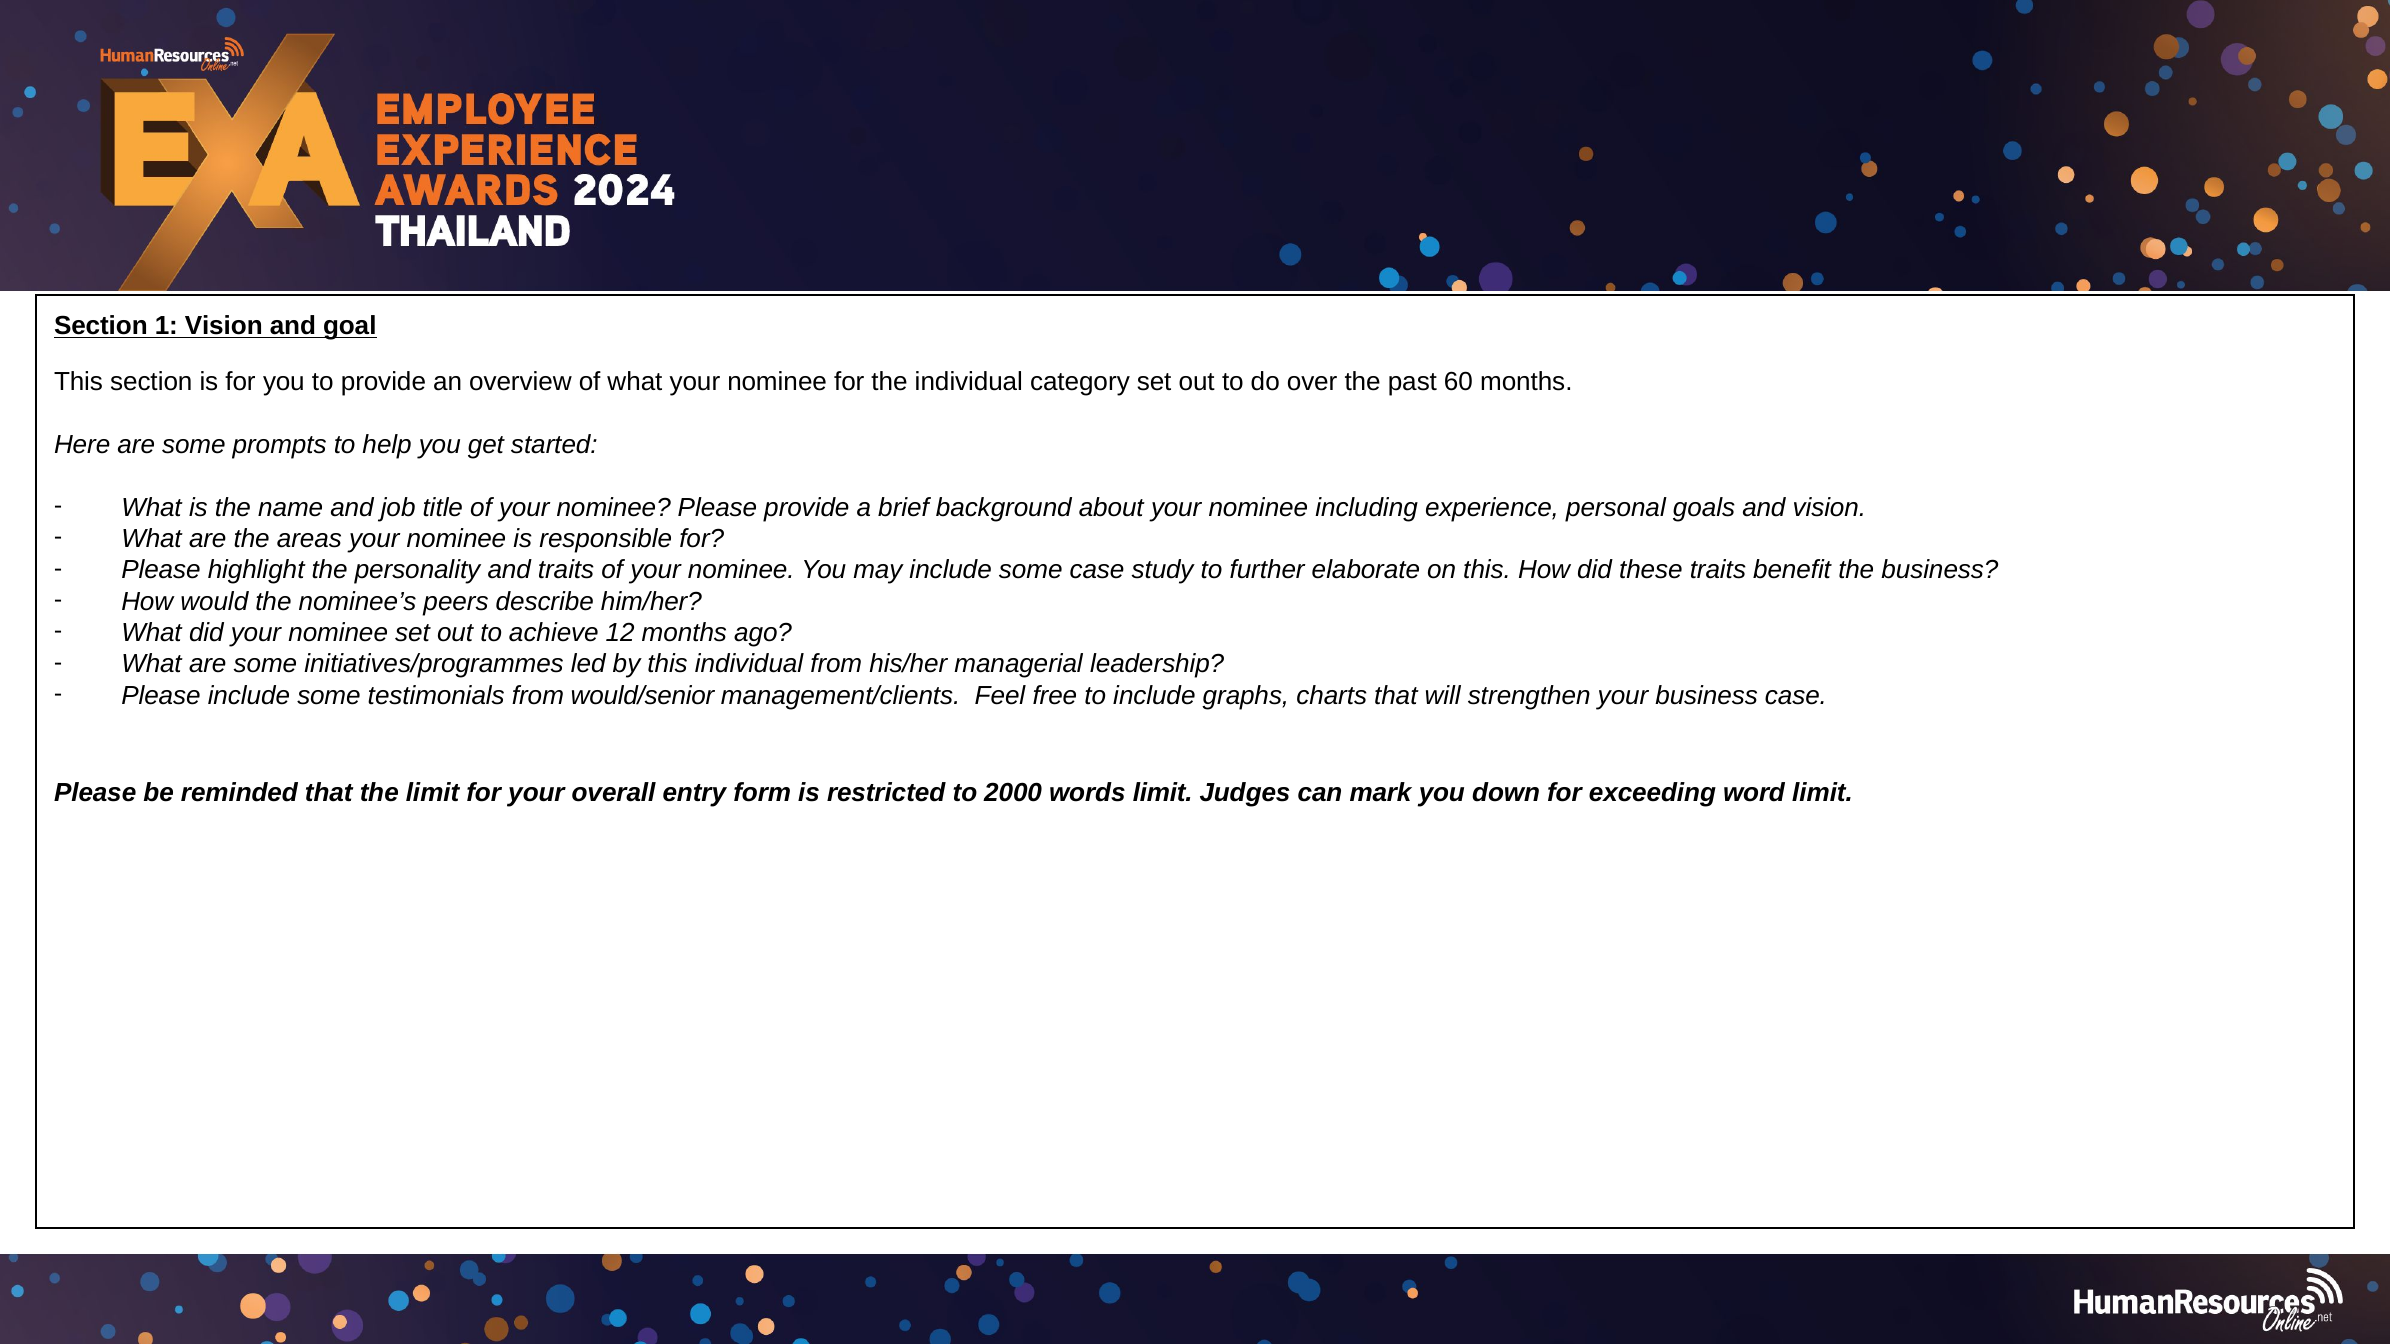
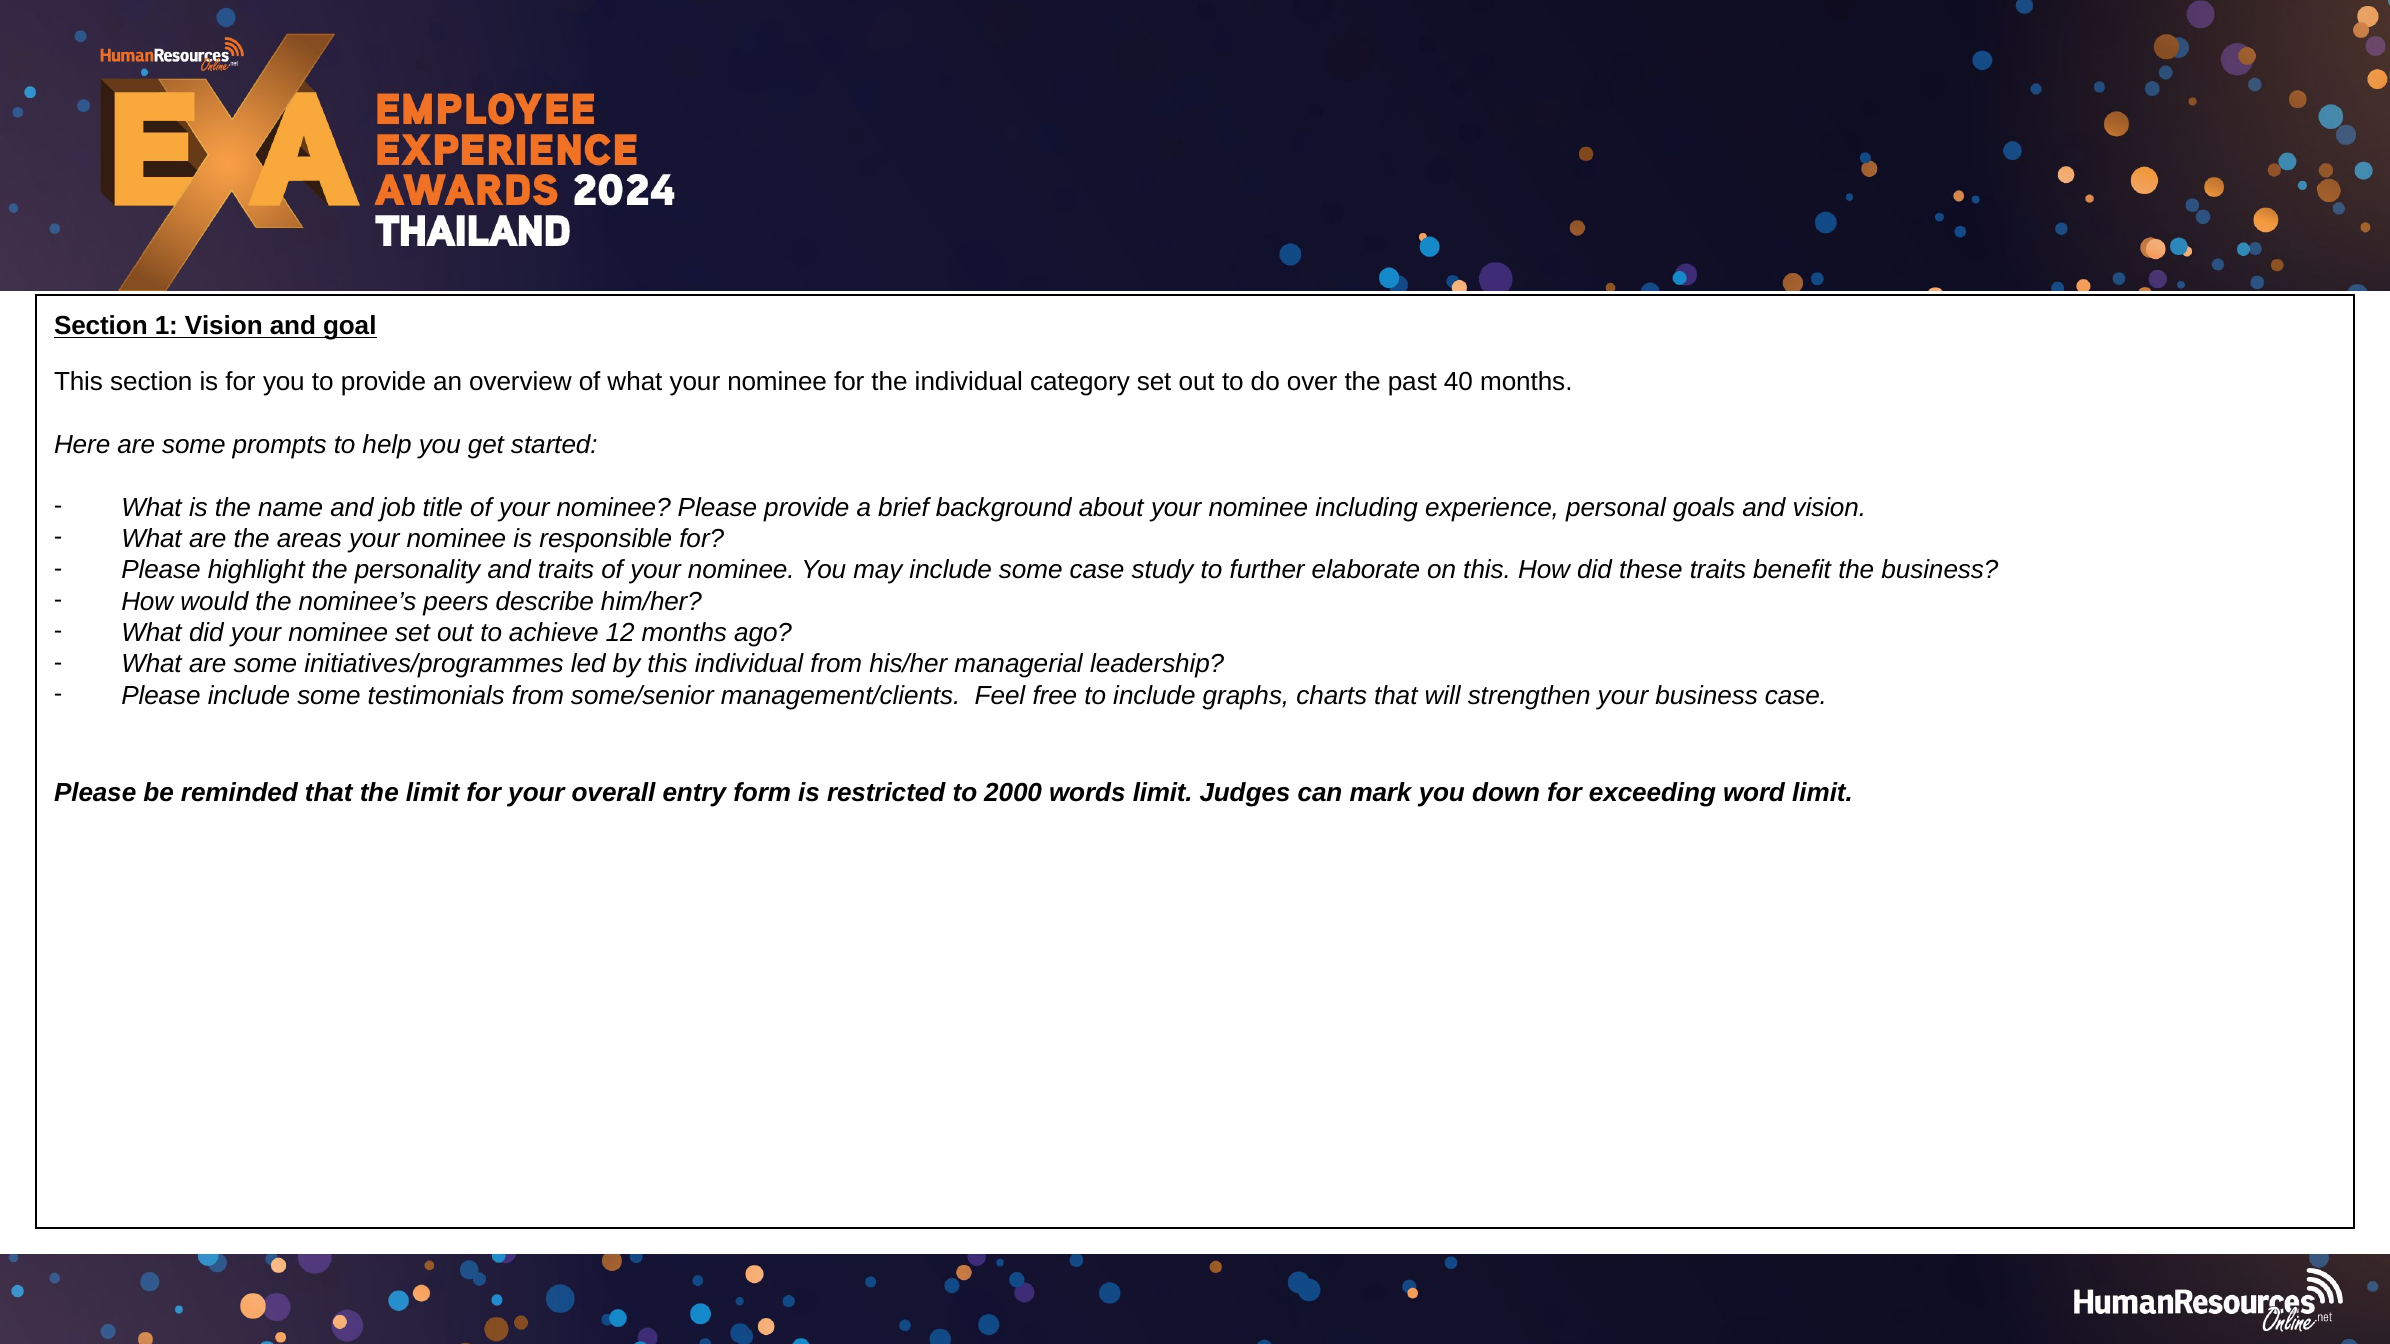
60: 60 -> 40
would/senior: would/senior -> some/senior
